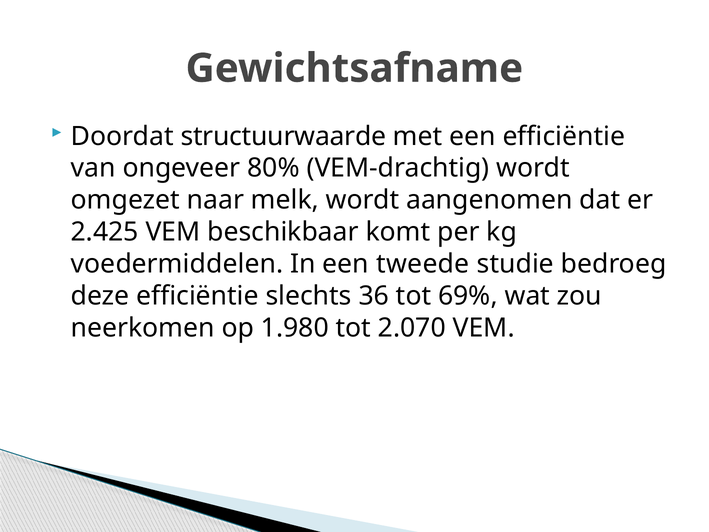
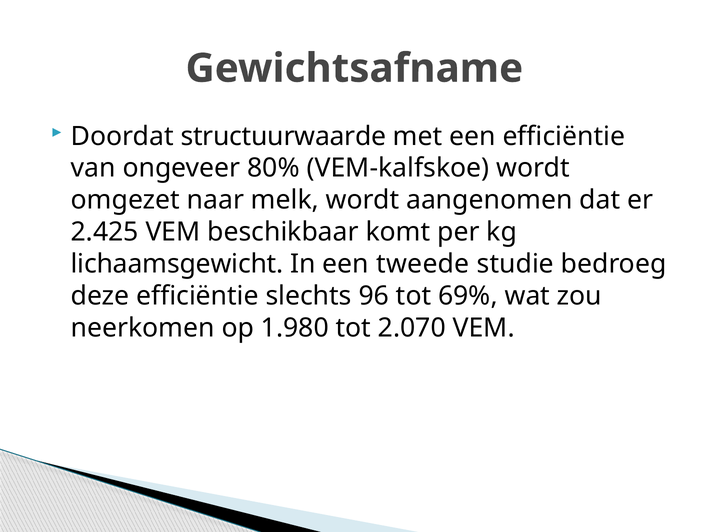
VEM-drachtig: VEM-drachtig -> VEM-kalfskoe
voedermiddelen: voedermiddelen -> lichaamsgewicht
36: 36 -> 96
